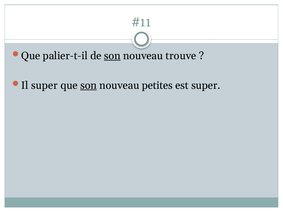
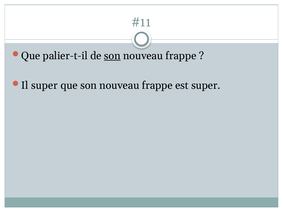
trouve at (181, 56): trouve -> frappe
son at (89, 86) underline: present -> none
petites at (157, 86): petites -> frappe
